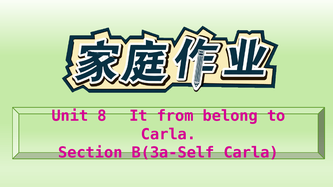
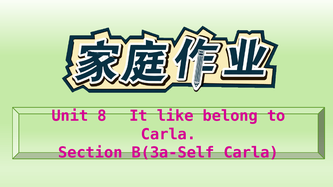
from: from -> like
